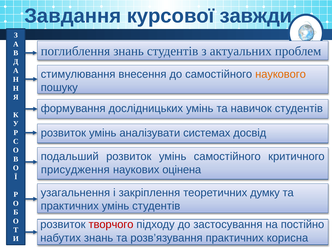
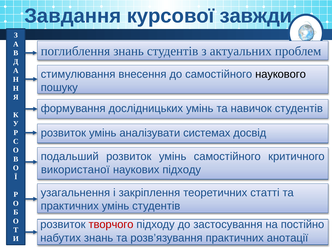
наукового colour: orange -> black
присудження: присудження -> використаної
наукових оцінена: оцінена -> підходу
думку: думку -> статті
корисна: корисна -> анотації
